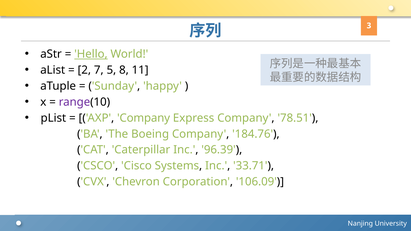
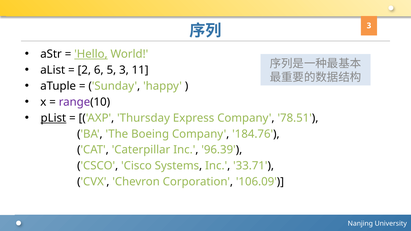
7: 7 -> 6
5 8: 8 -> 3
pList underline: none -> present
AXP Company: Company -> Thursday
